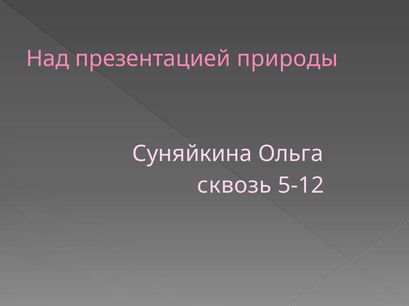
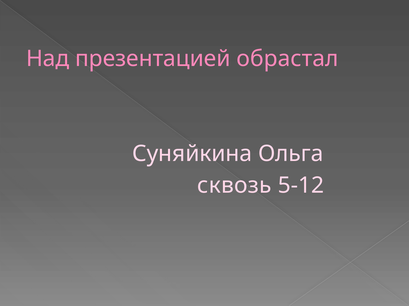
природы: природы -> обрастал
